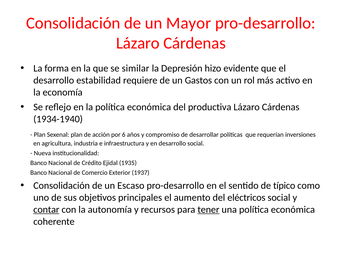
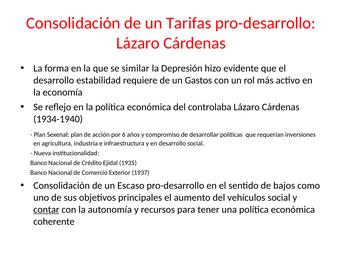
Mayor: Mayor -> Tarifas
productiva: productiva -> controlaba
típico: típico -> bajos
eléctricos: eléctricos -> vehículos
tener underline: present -> none
